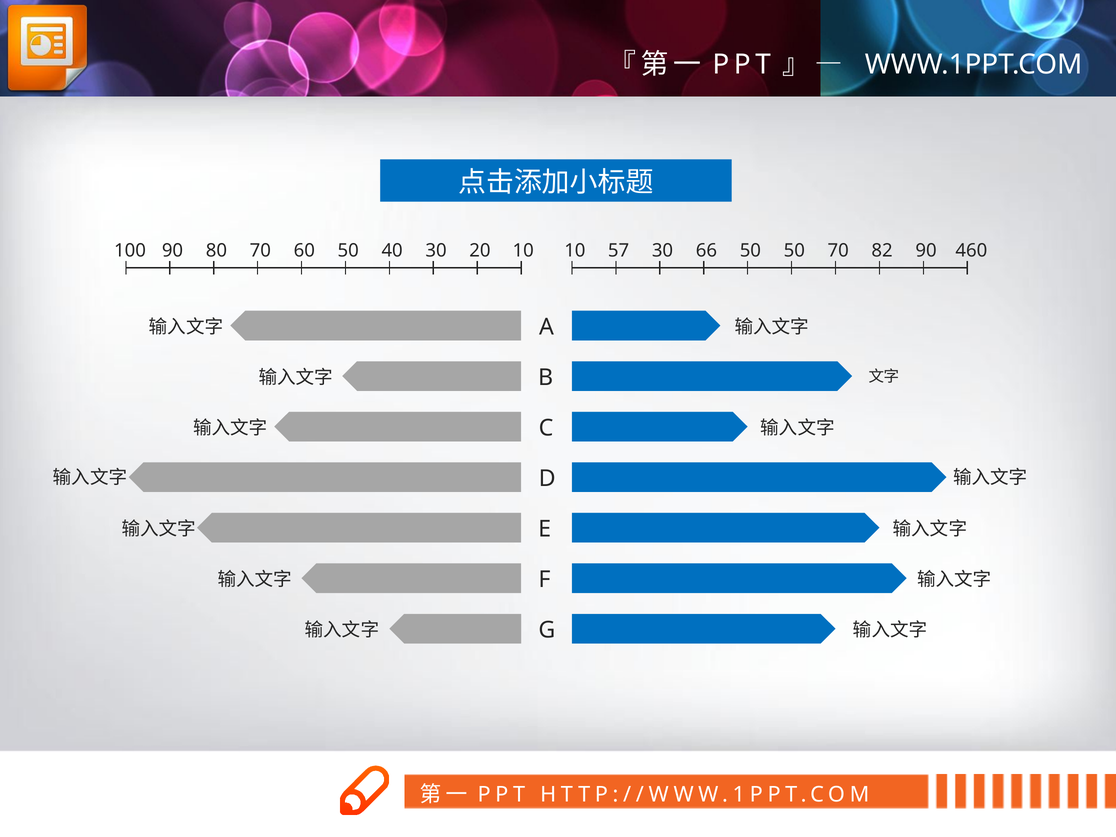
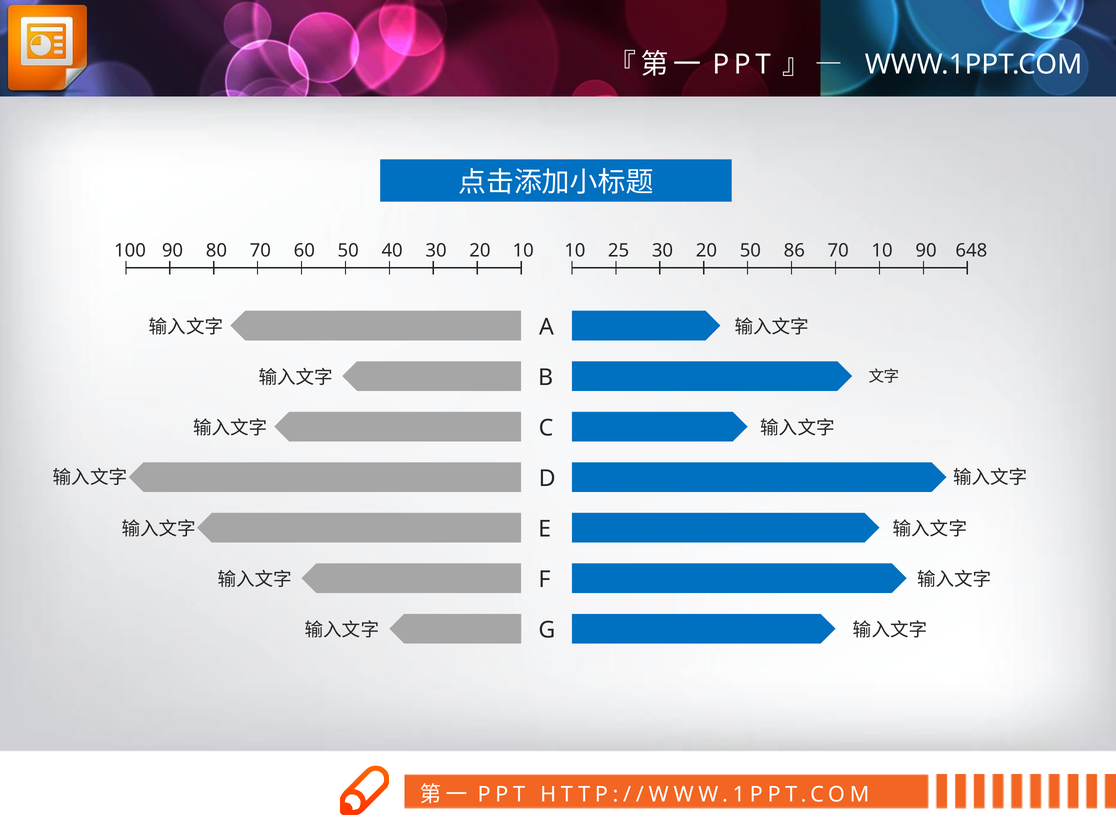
57: 57 -> 25
30 66: 66 -> 20
50 50: 50 -> 86
70 82: 82 -> 10
460: 460 -> 648
